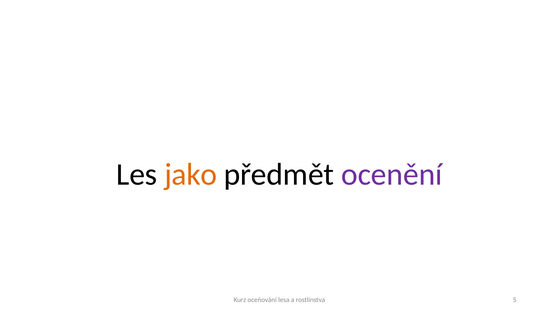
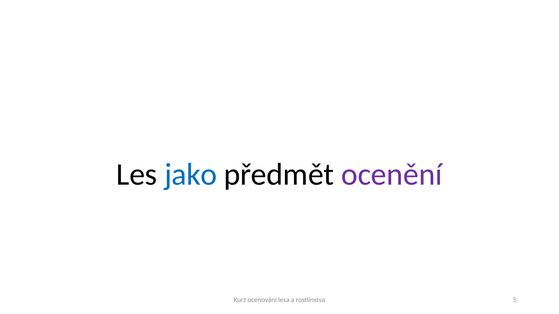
jako colour: orange -> blue
